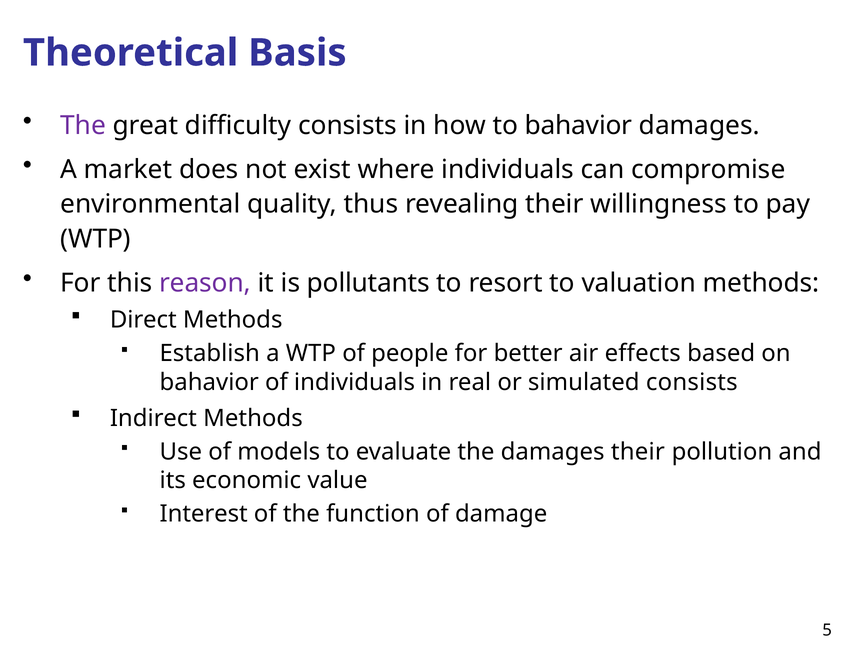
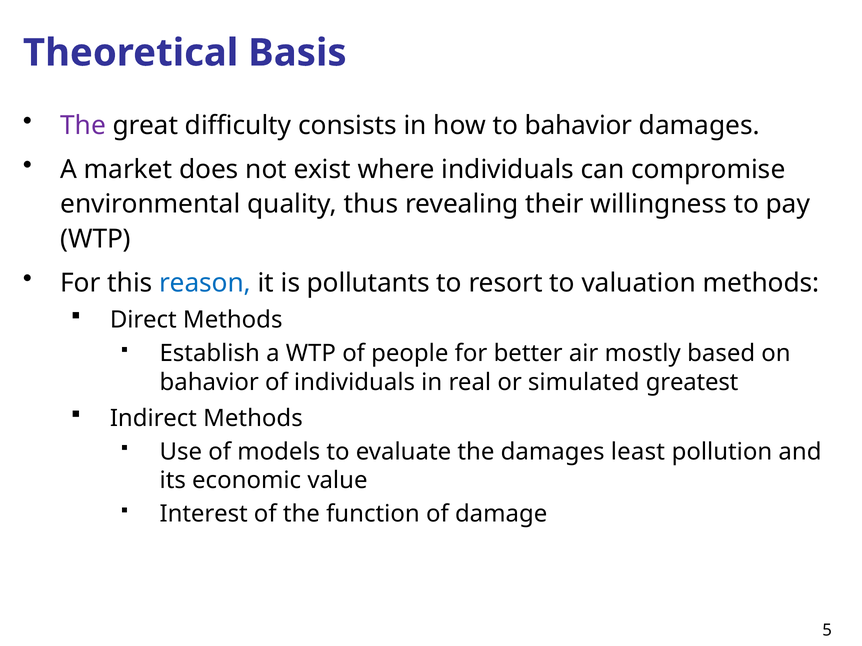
reason colour: purple -> blue
effects: effects -> mostly
simulated consists: consists -> greatest
damages their: their -> least
